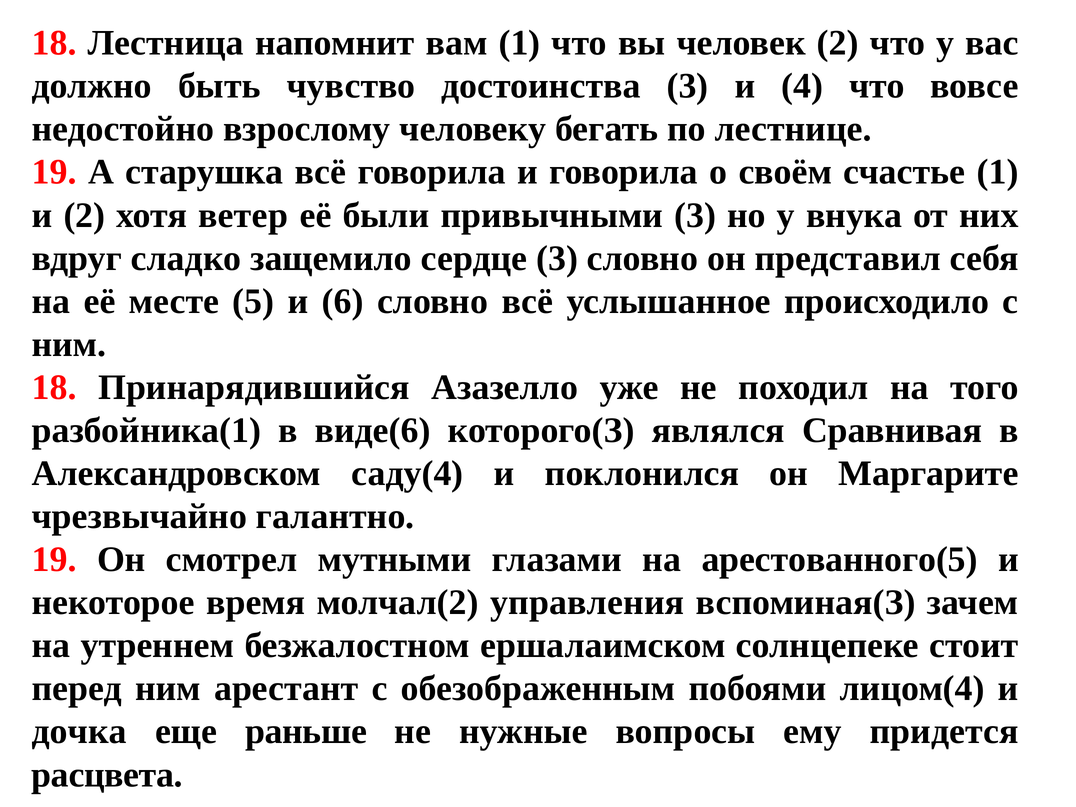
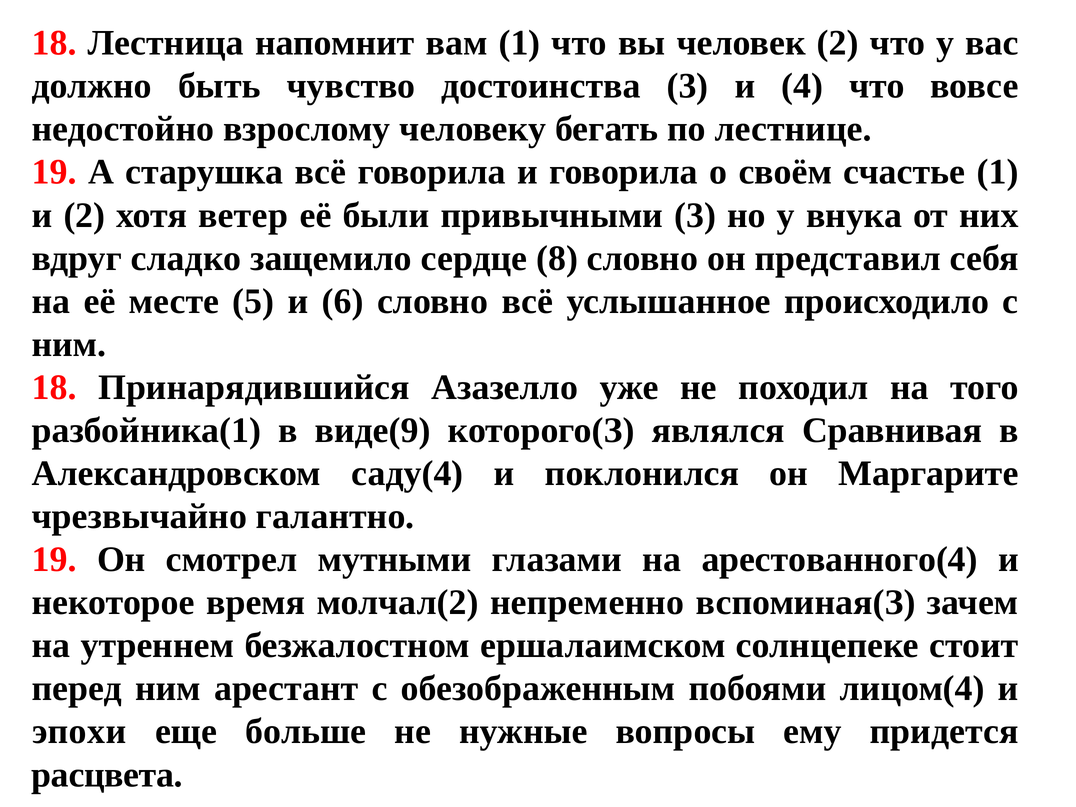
сердце 3: 3 -> 8
виде(6: виде(6 -> виде(9
арестованного(5: арестованного(5 -> арестованного(4
управления: управления -> непременно
дочка: дочка -> эпохи
раньше: раньше -> больше
